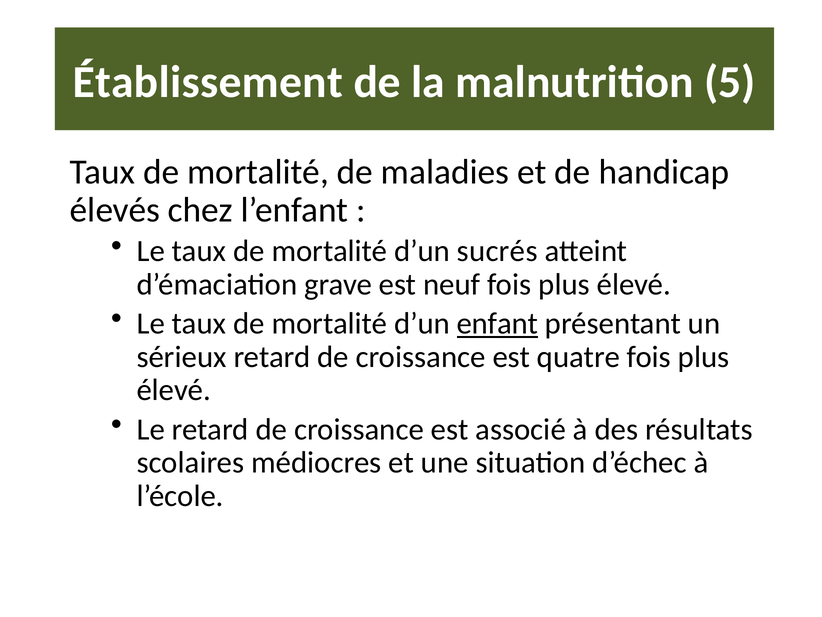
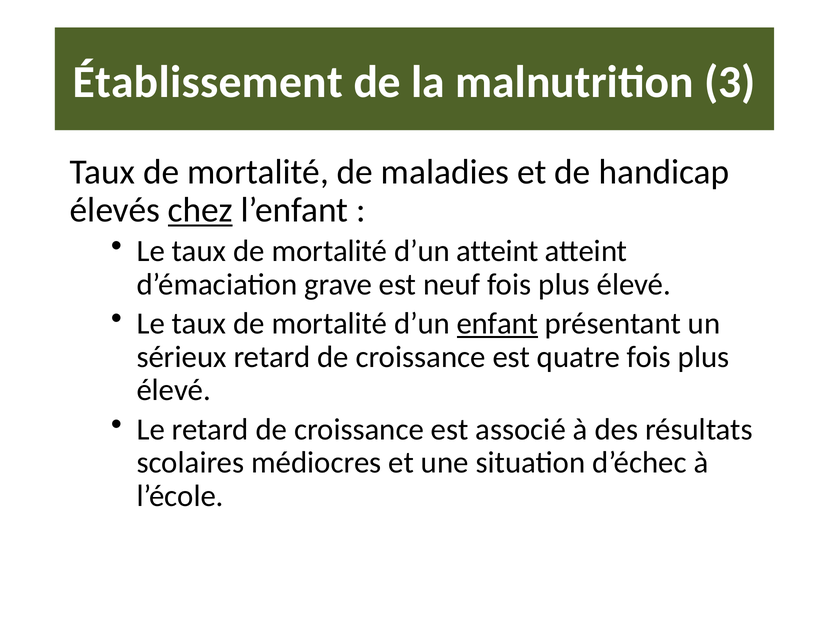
5: 5 -> 3
chez underline: none -> present
d’un sucrés: sucrés -> atteint
